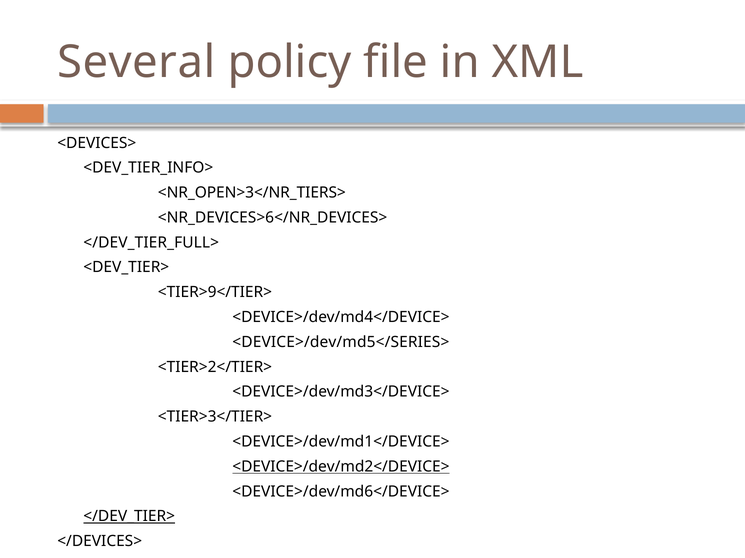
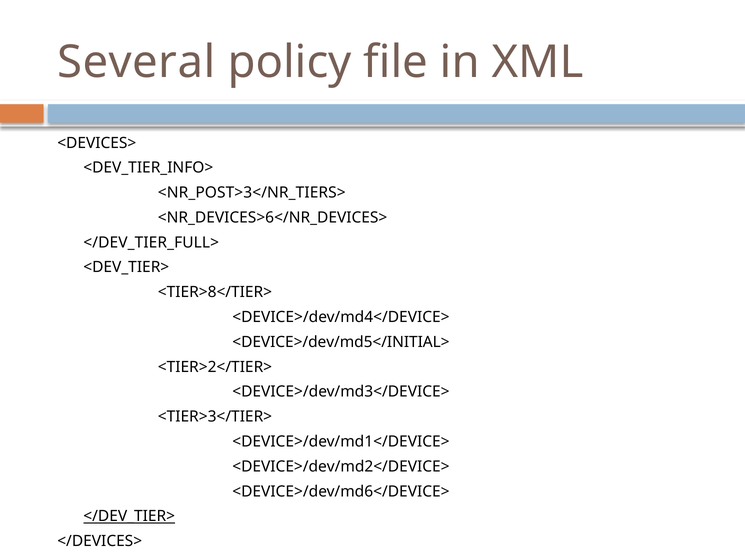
<NR_OPEN>3</NR_TIERS>: <NR_OPEN>3</NR_TIERS> -> <NR_POST>3</NR_TIERS>
<TIER>9</TIER>: <TIER>9</TIER> -> <TIER>8</TIER>
<DEVICE>/dev/md5</SERIES>: <DEVICE>/dev/md5</SERIES> -> <DEVICE>/dev/md5</INITIAL>
<DEVICE>/dev/md2</DEVICE> underline: present -> none
